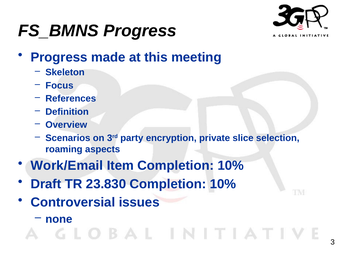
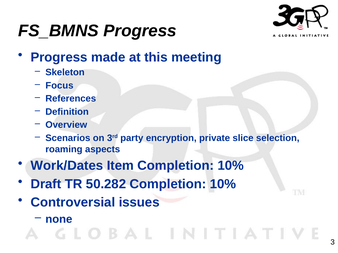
Work/Email: Work/Email -> Work/Dates
23.830: 23.830 -> 50.282
